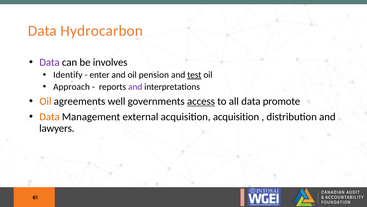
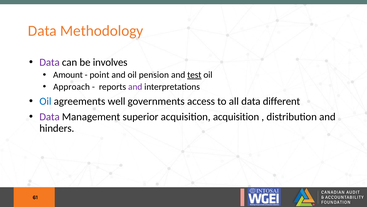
Hydrocarbon: Hydrocarbon -> Methodology
Identify: Identify -> Amount
enter: enter -> point
Oil at (45, 101) colour: orange -> blue
access underline: present -> none
promote: promote -> different
Data at (50, 116) colour: orange -> purple
external: external -> superior
lawyers: lawyers -> hinders
